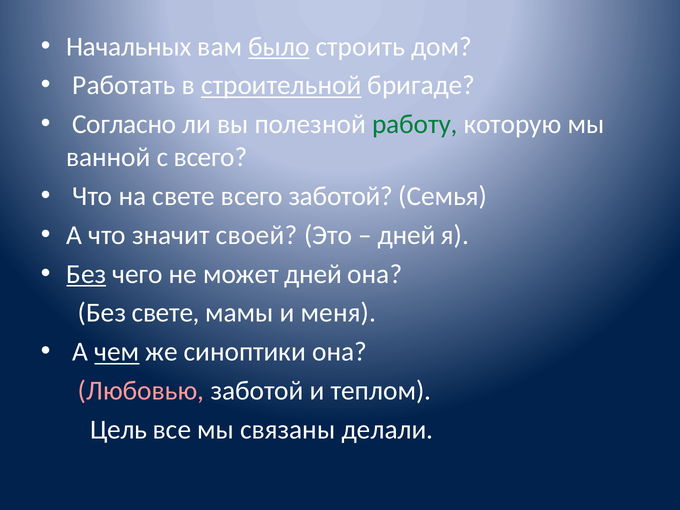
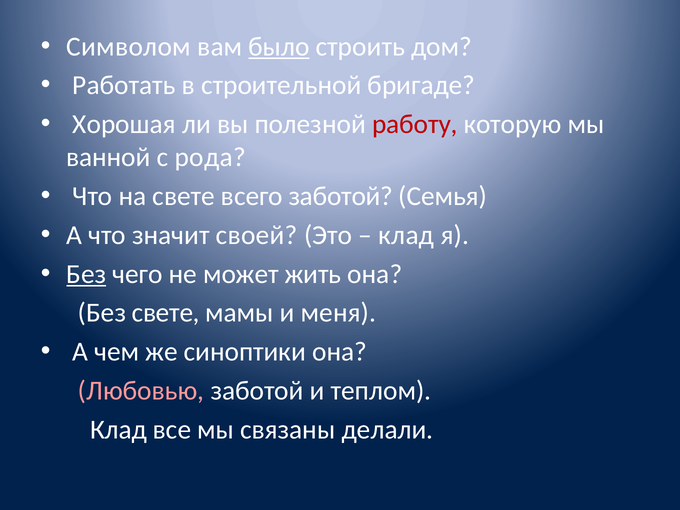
Начальных: Начальных -> Символом
строительной underline: present -> none
Согласно: Согласно -> Хорошая
работу colour: green -> red
с всего: всего -> рода
дней at (407, 235): дней -> клад
может дней: дней -> жить
чем underline: present -> none
Цель at (119, 430): Цель -> Клад
